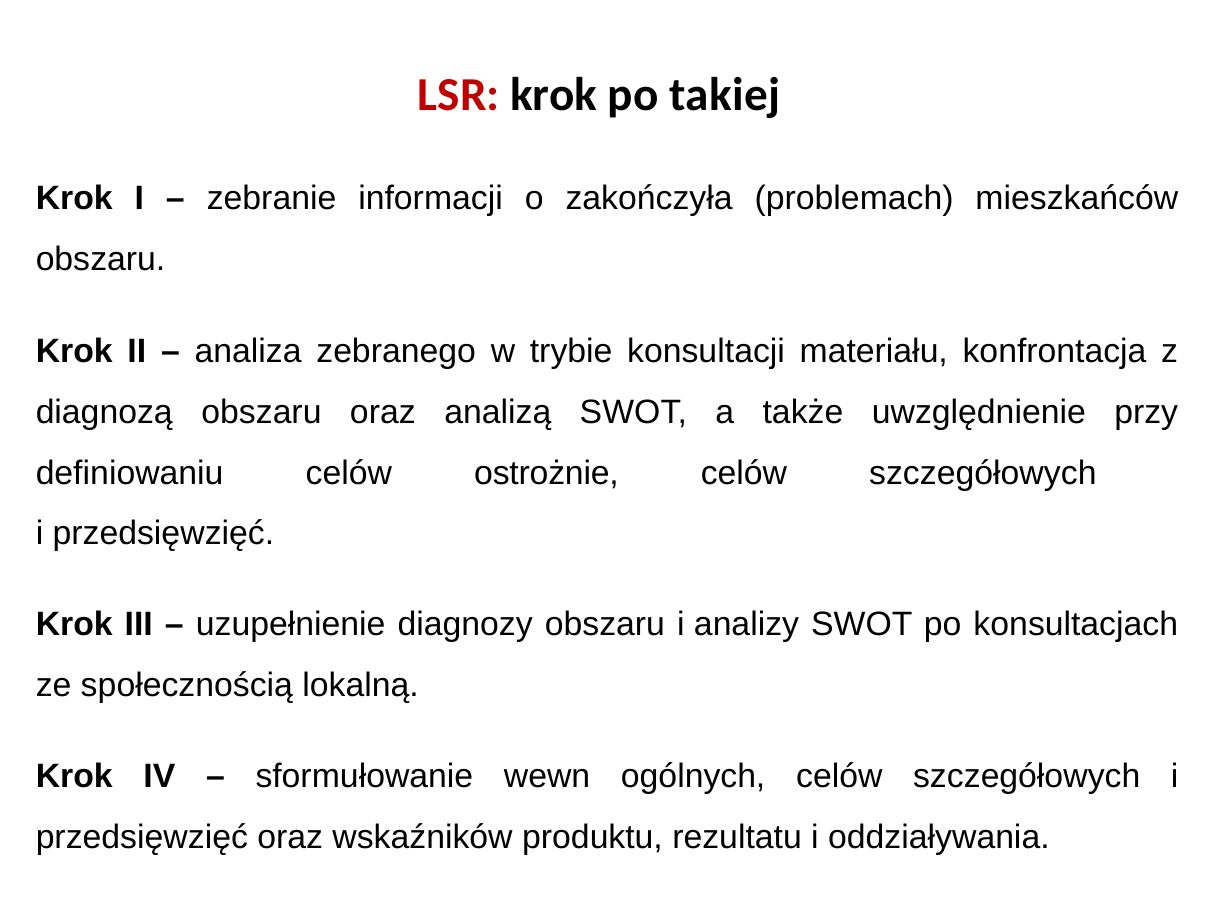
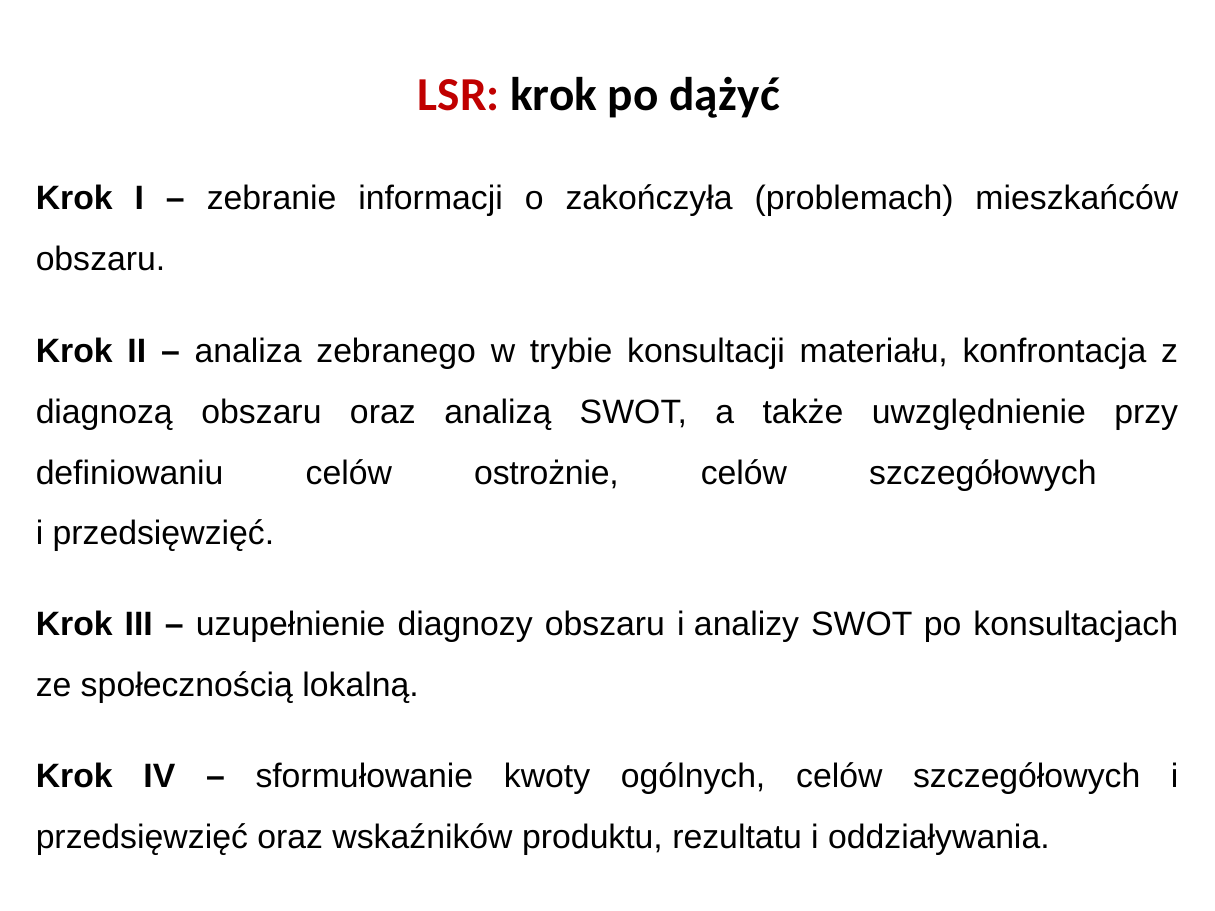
takiej: takiej -> dążyć
wewn: wewn -> kwoty
